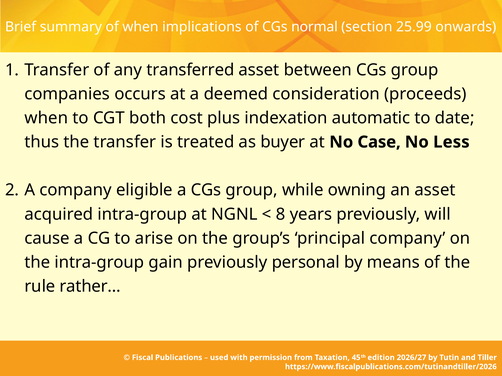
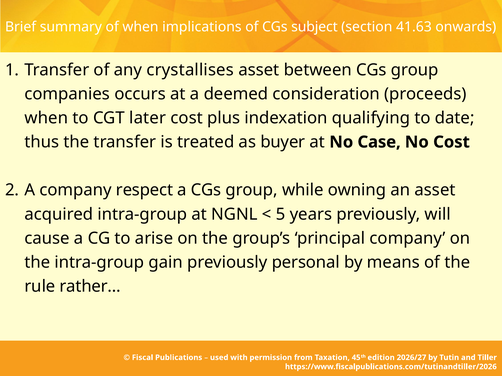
normal: normal -> subject
25.99: 25.99 -> 41.63
transferred: transferred -> crystallises
both: both -> later
automatic: automatic -> qualifying
No Less: Less -> Cost
eligible: eligible -> respect
8: 8 -> 5
